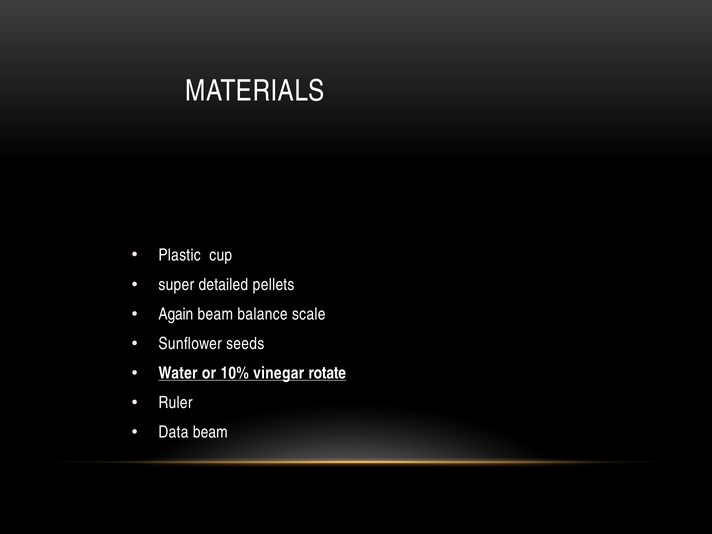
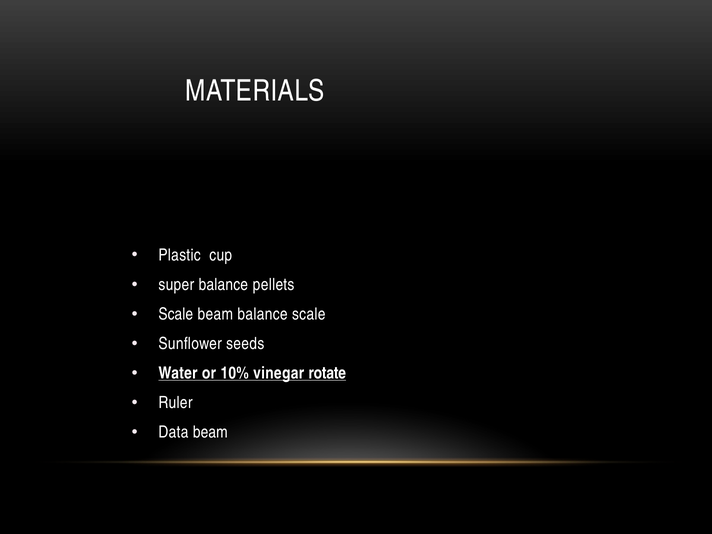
super detailed: detailed -> balance
Again at (176, 314): Again -> Scale
